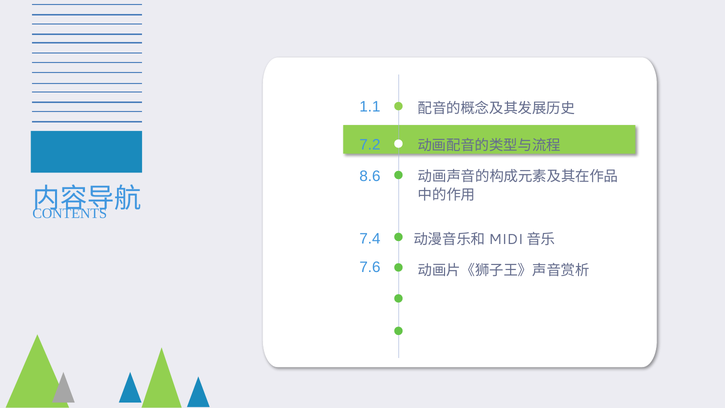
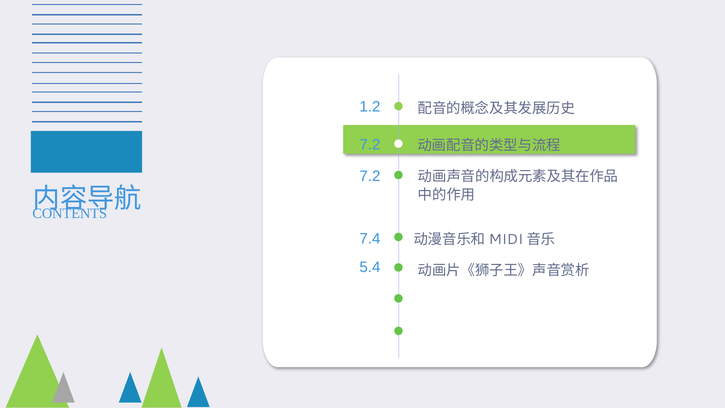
1.1: 1.1 -> 1.2
8.6 at (370, 176): 8.6 -> 7.2
7.6: 7.6 -> 5.4
